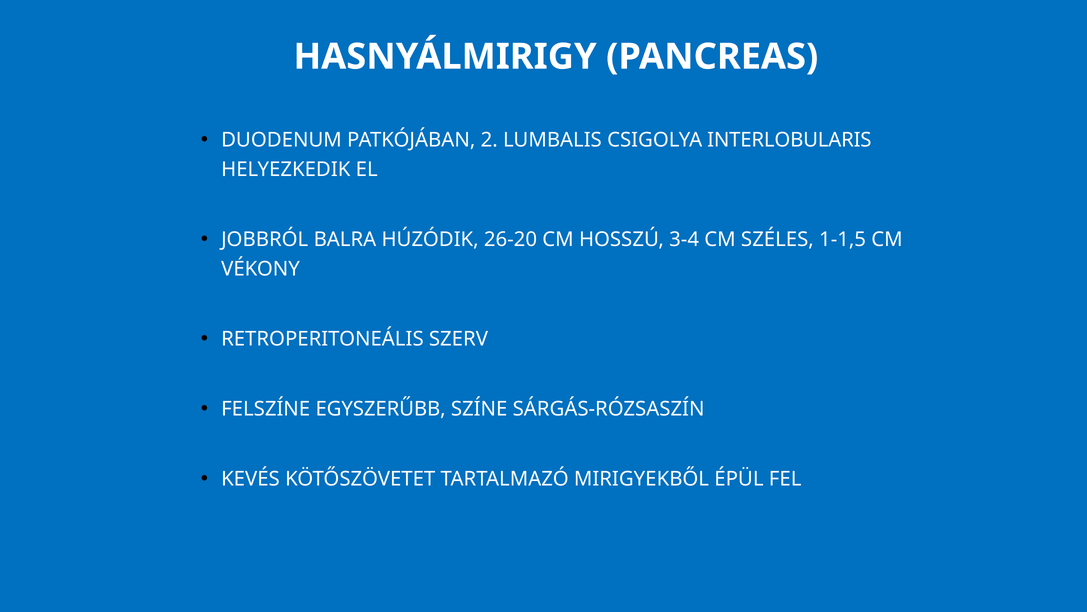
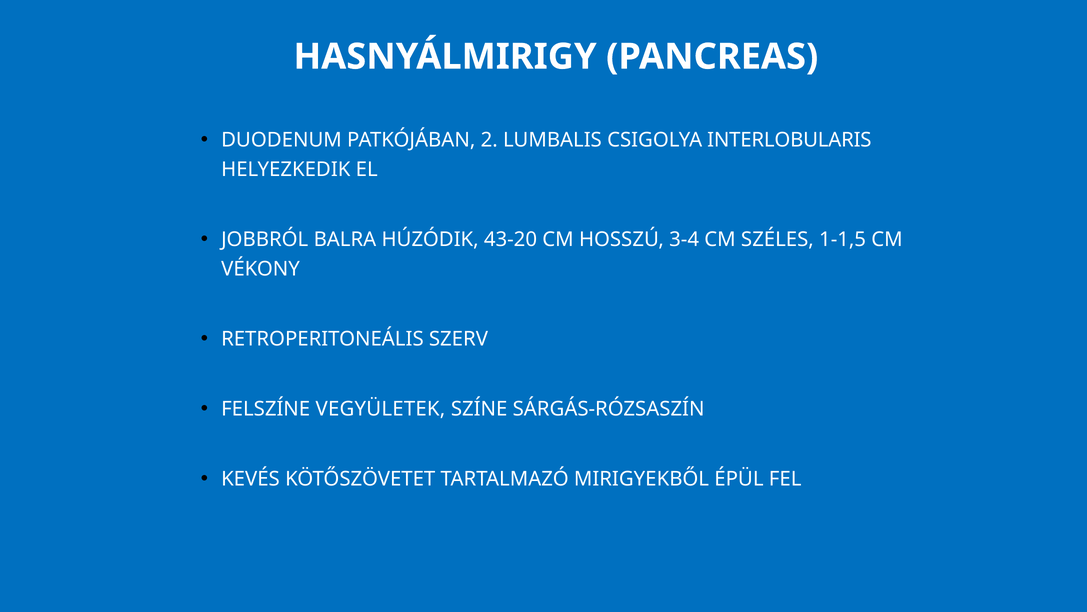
26-20: 26-20 -> 43-20
EGYSZERŰBB: EGYSZERŰBB -> VEGYÜLETEK
